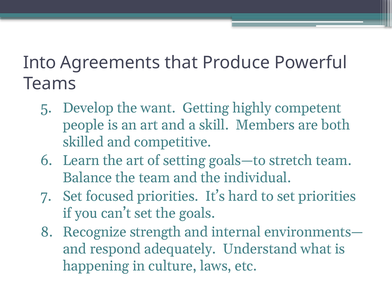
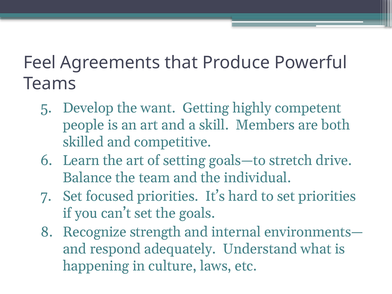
Into: Into -> Feel
stretch team: team -> drive
